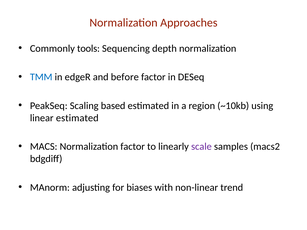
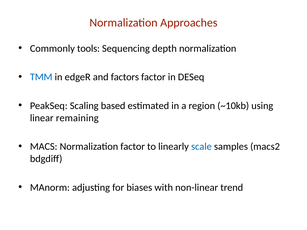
before: before -> factors
linear estimated: estimated -> remaining
scale colour: purple -> blue
